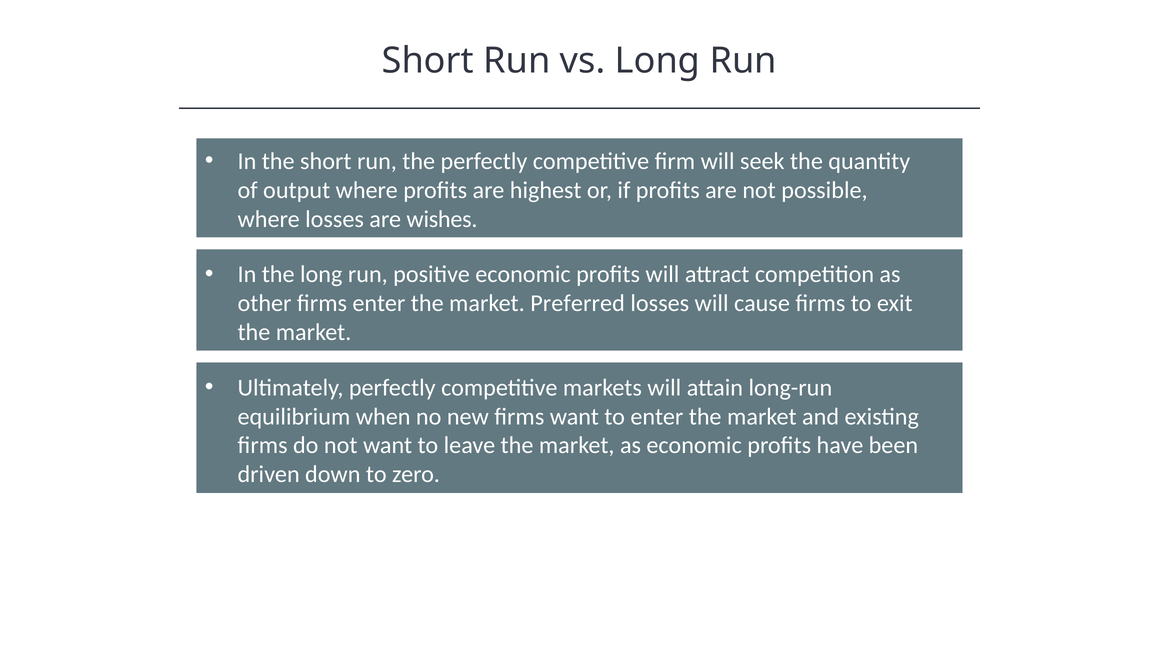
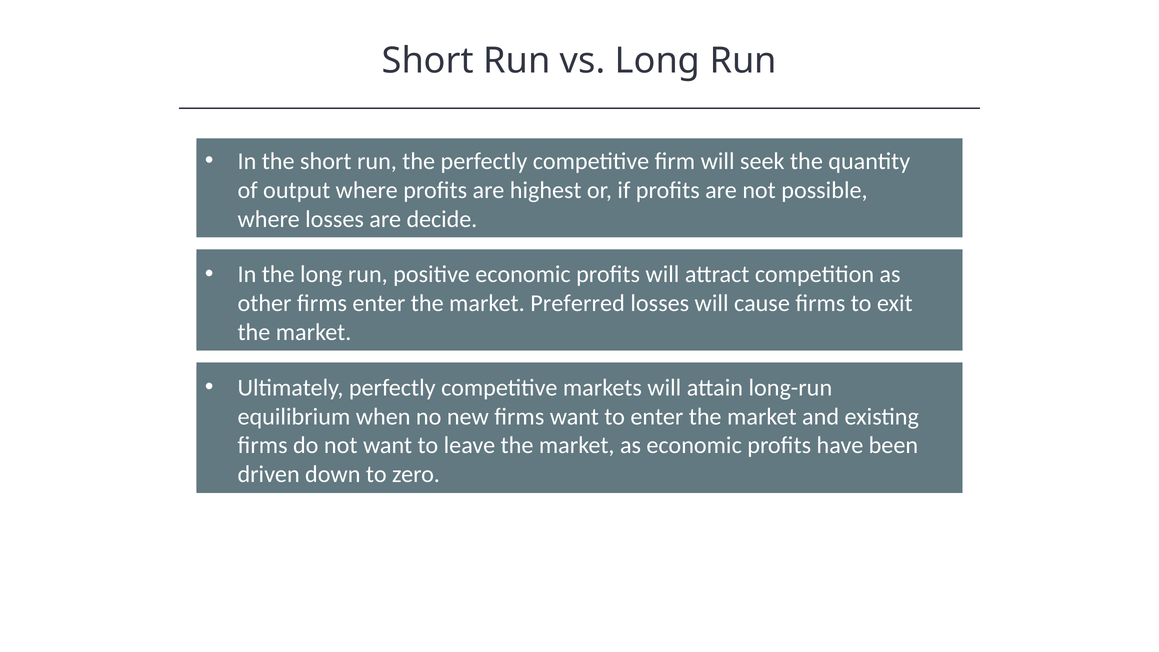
wishes: wishes -> decide
